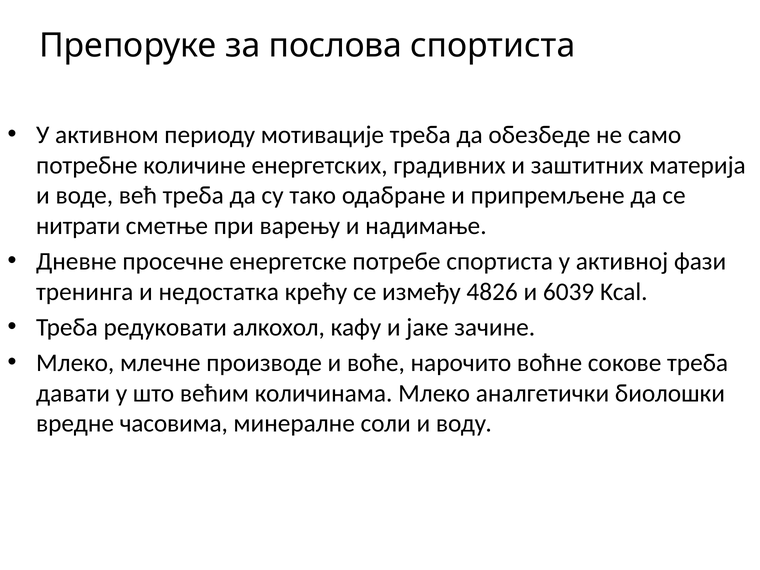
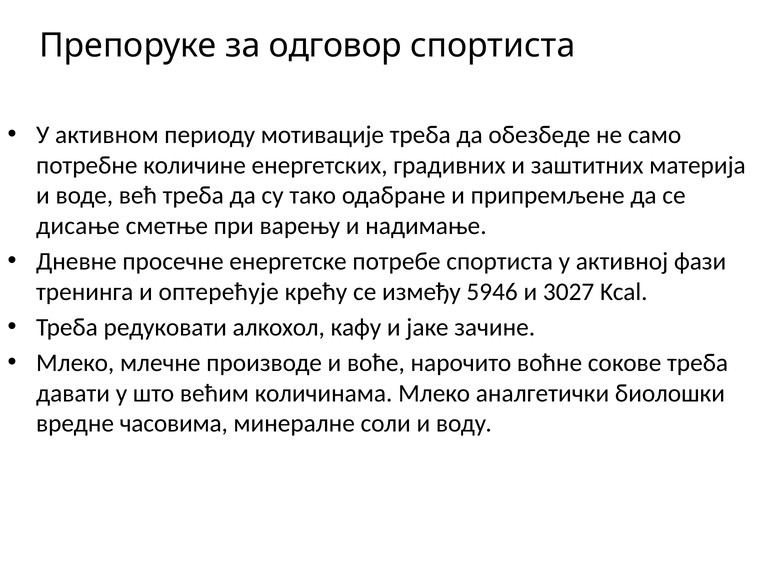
послова: послова -> одговор
нитрати: нитрати -> дисање
недостатка: недостатка -> оптерећује
4826: 4826 -> 5946
6039: 6039 -> 3027
